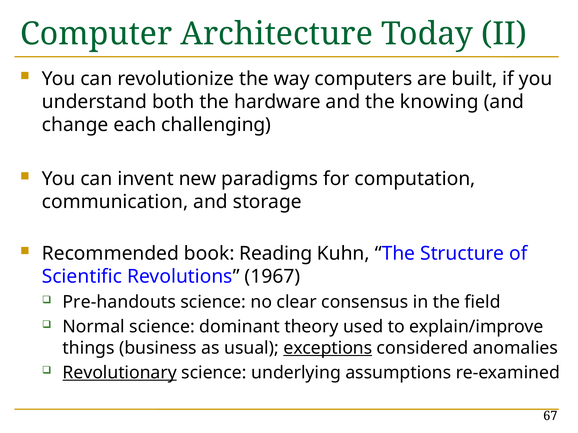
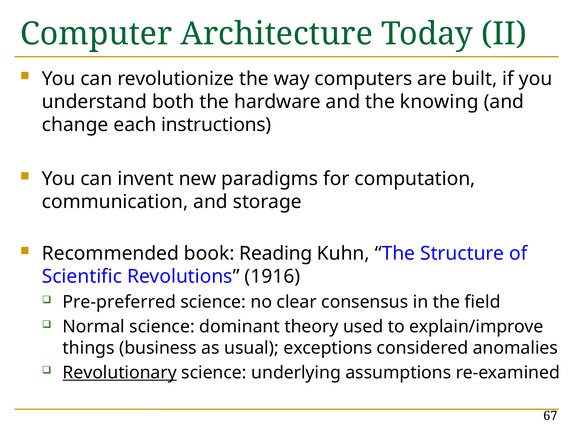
challenging: challenging -> instructions
1967: 1967 -> 1916
Pre-handouts: Pre-handouts -> Pre-preferred
exceptions underline: present -> none
